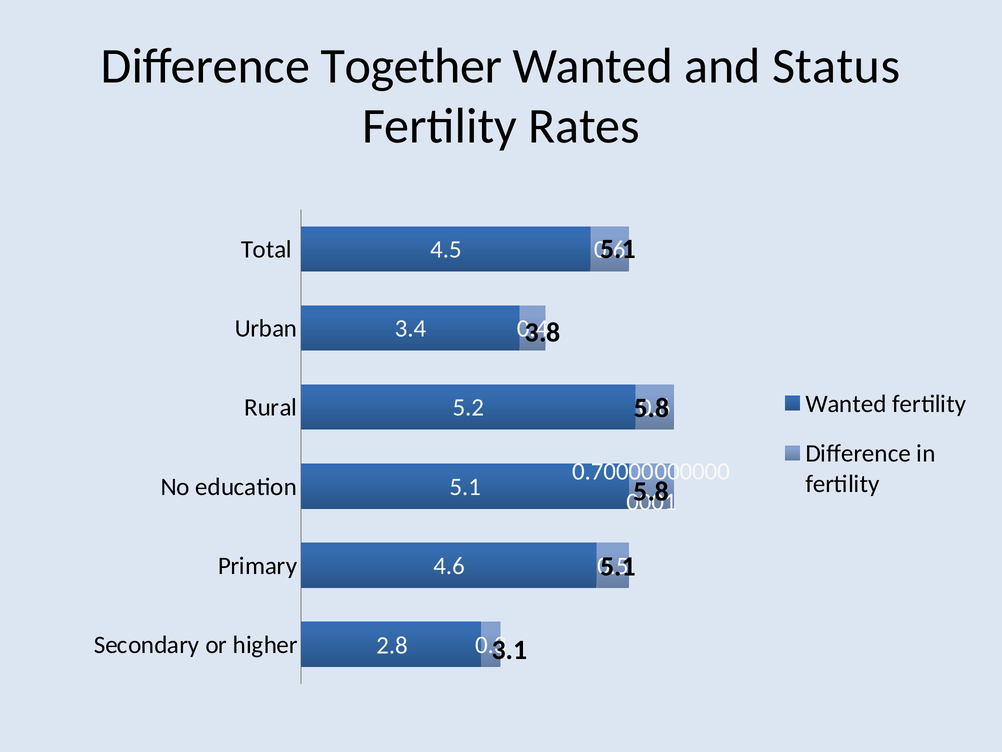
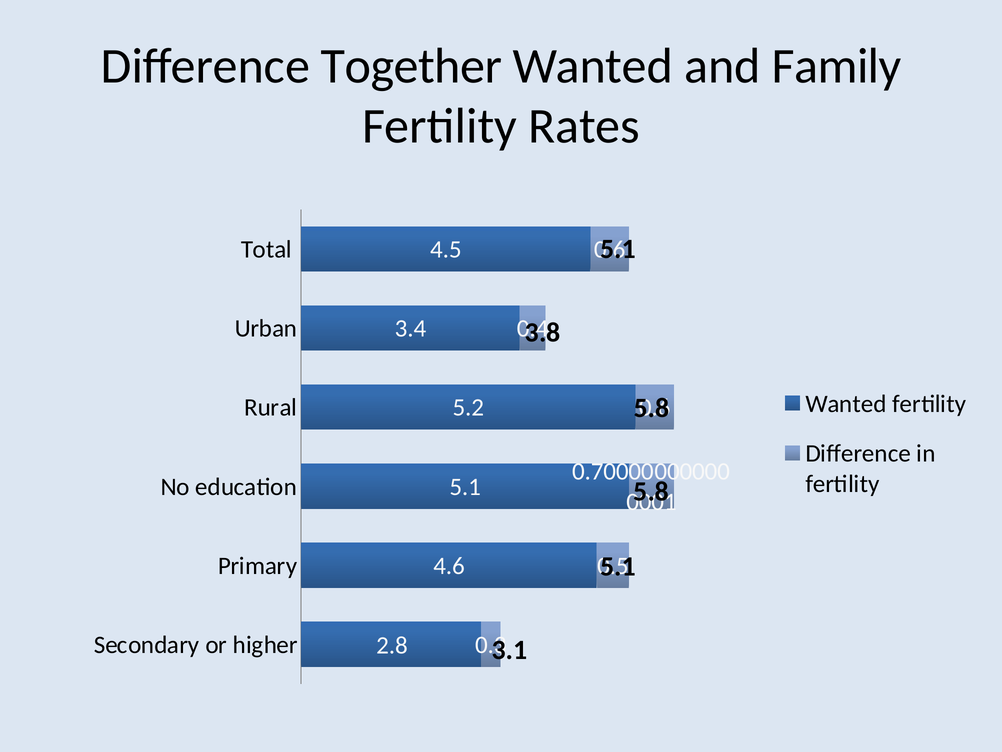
Status: Status -> Family
